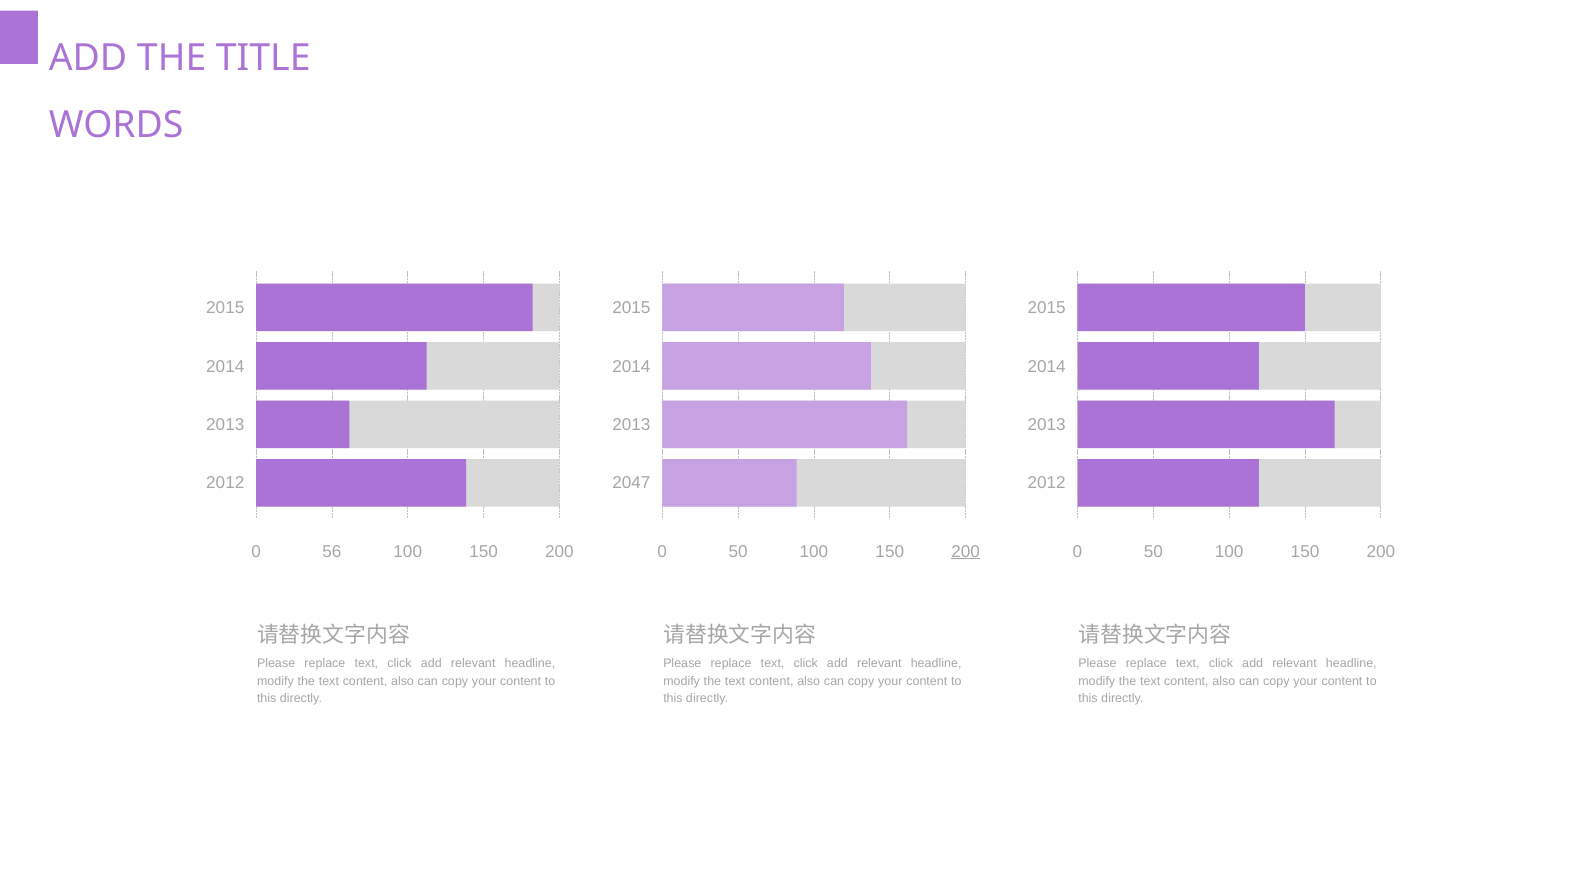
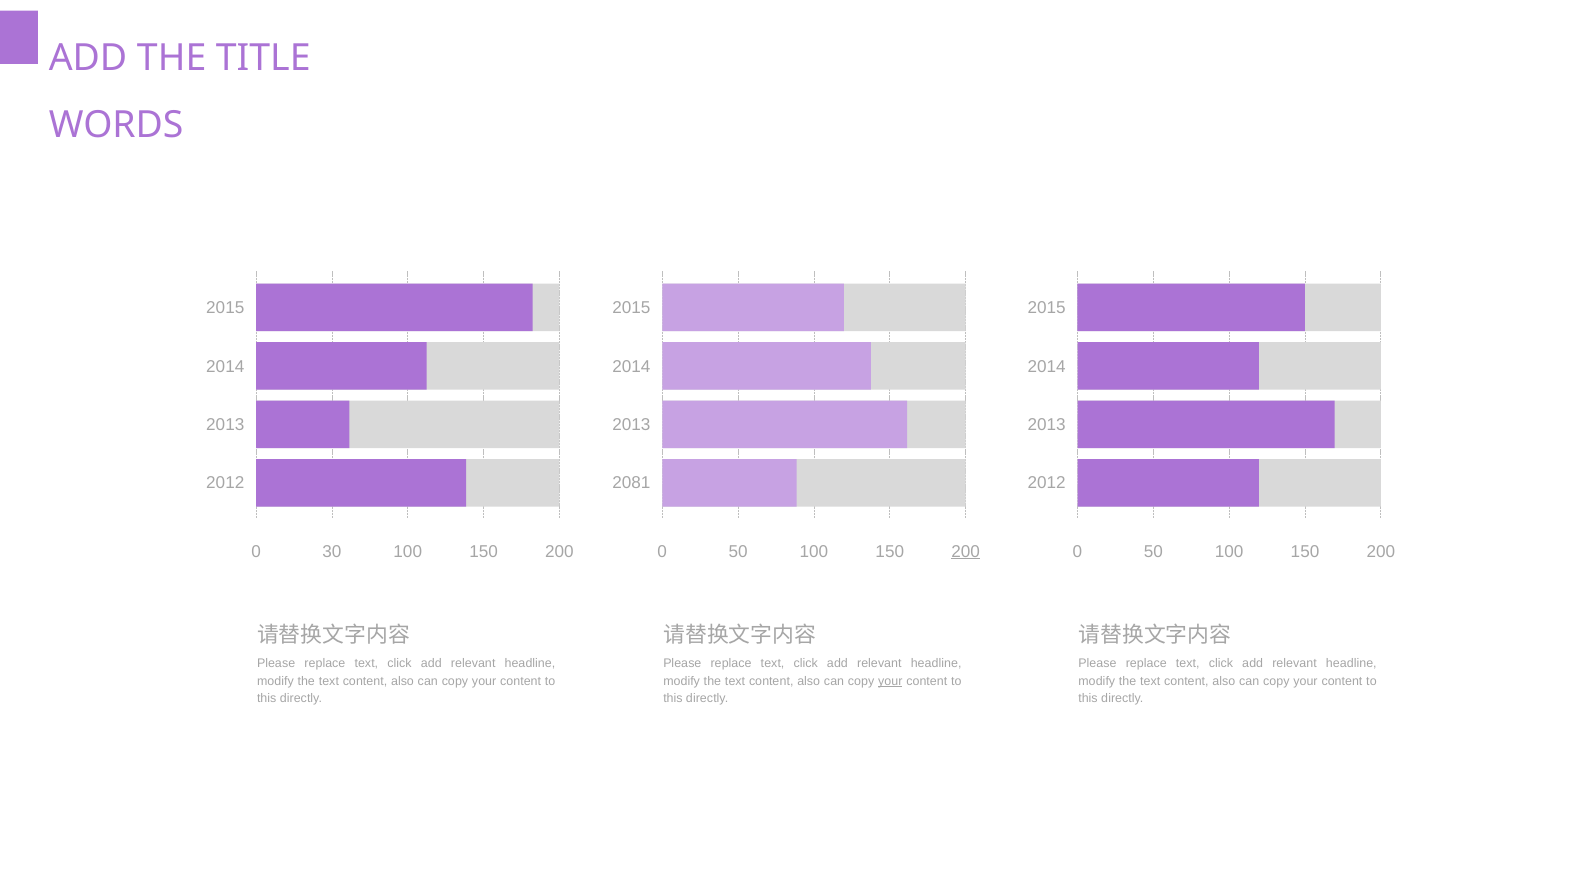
2047: 2047 -> 2081
56: 56 -> 30
your at (890, 681) underline: none -> present
